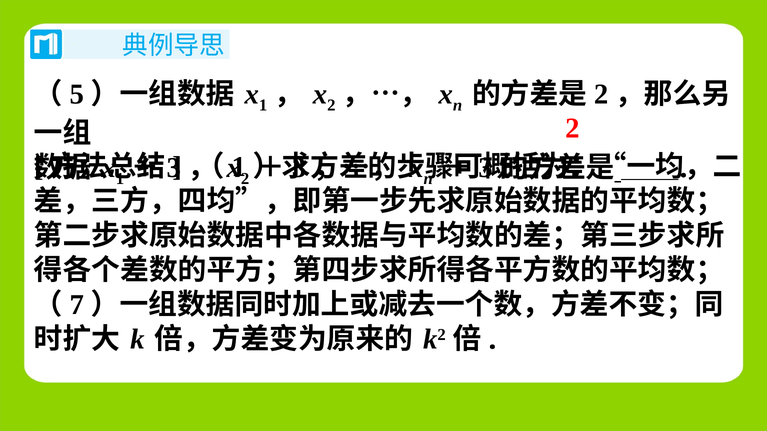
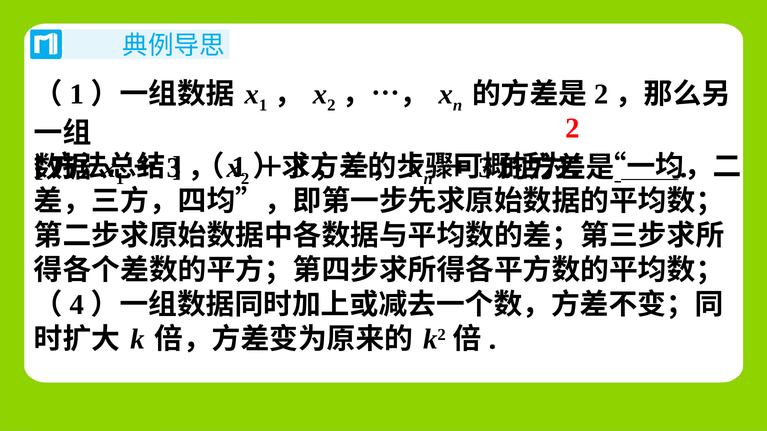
5 at (77, 94): 5 -> 1
7: 7 -> 4
